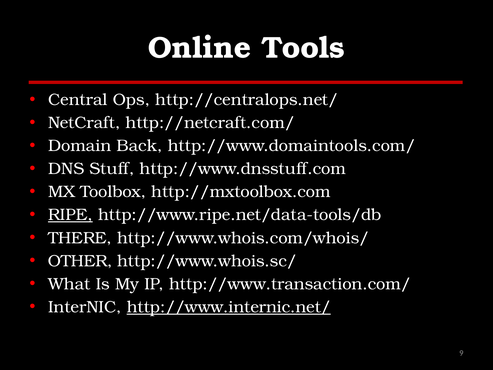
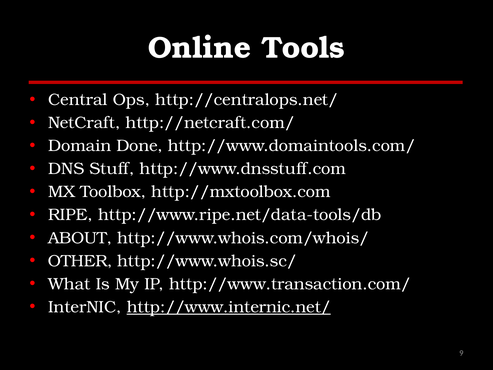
Back: Back -> Done
RIPE underline: present -> none
THERE: THERE -> ABOUT
